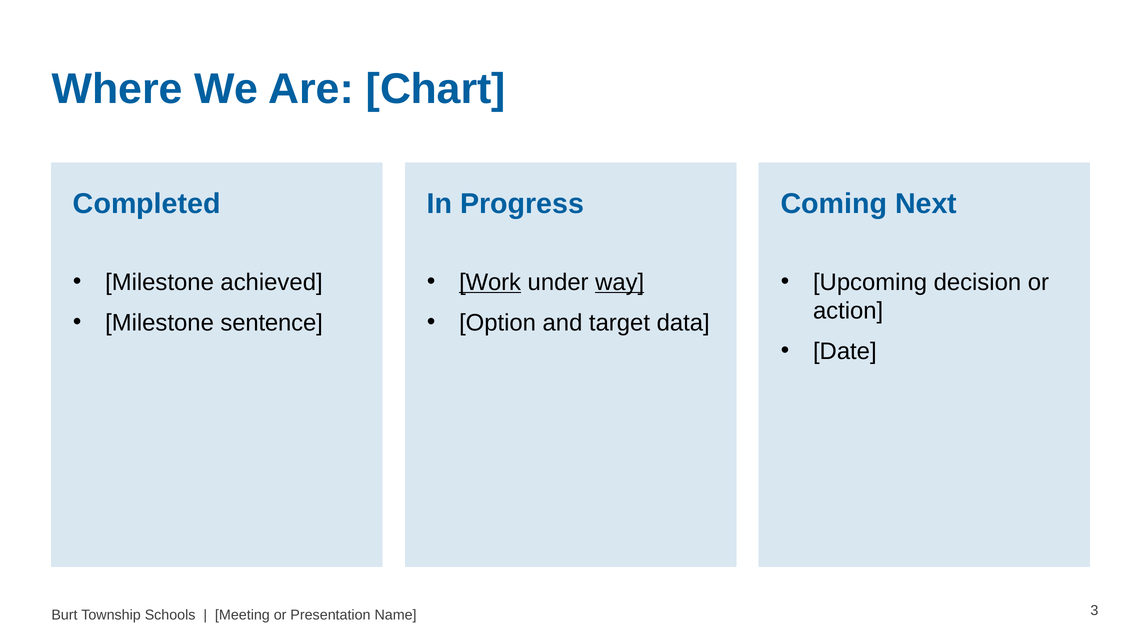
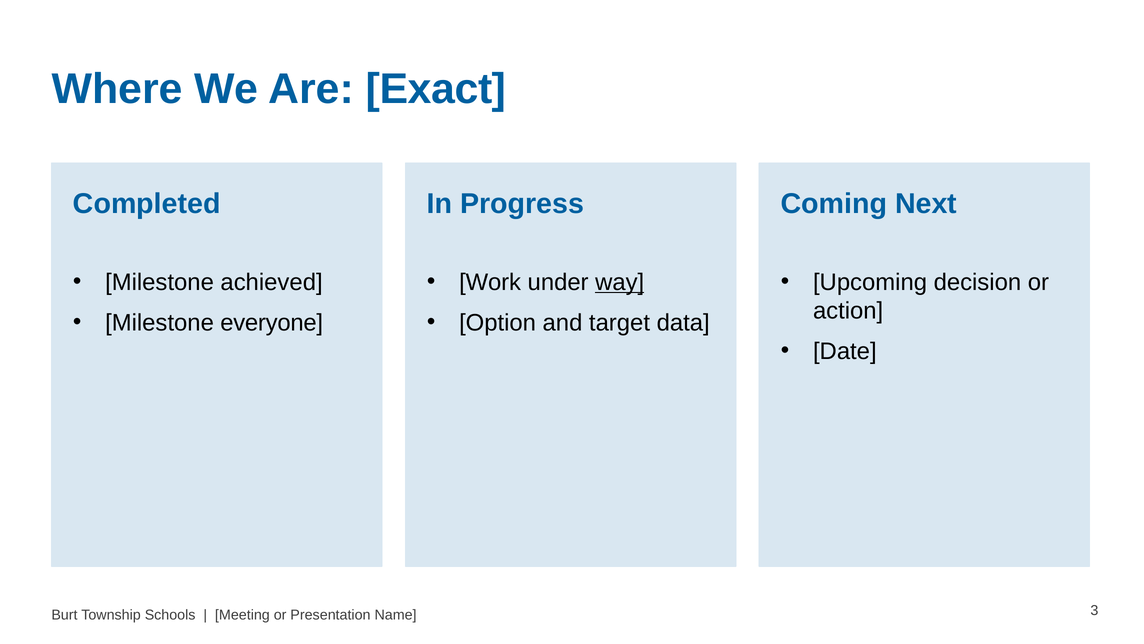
Chart: Chart -> Exact
Work underline: present -> none
sentence: sentence -> everyone
